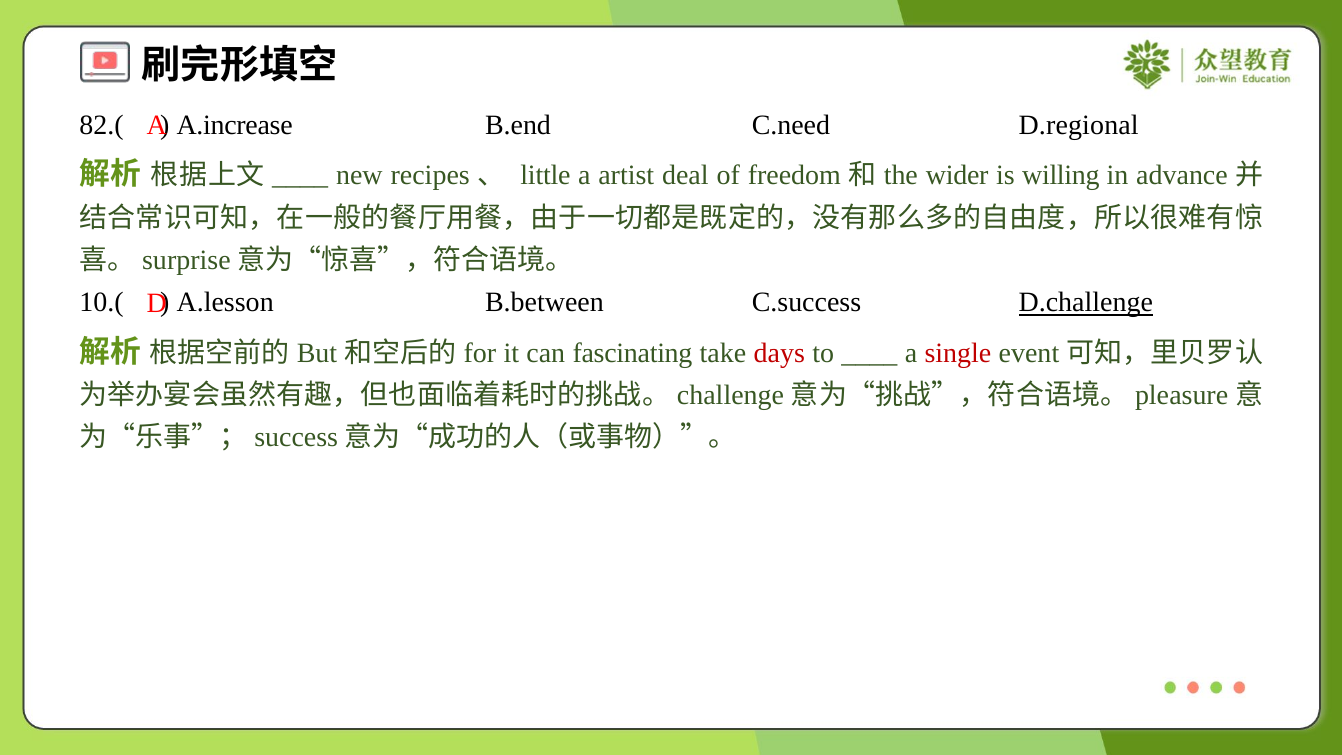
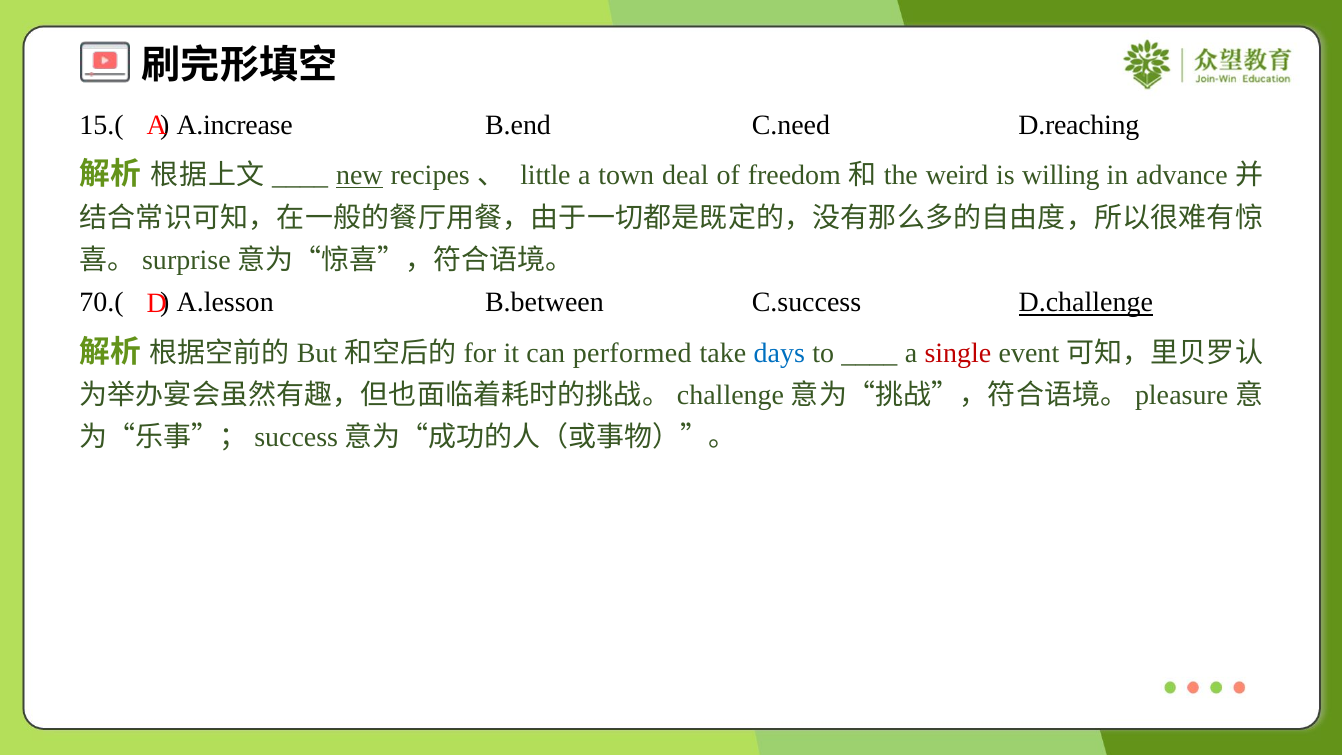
82.(: 82.( -> 15.(
D.regional: D.regional -> D.reaching
new underline: none -> present
artist: artist -> town
wider: wider -> weird
10.(: 10.( -> 70.(
fascinating: fascinating -> performed
days colour: red -> blue
